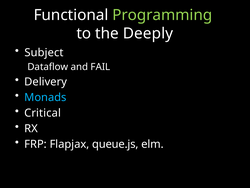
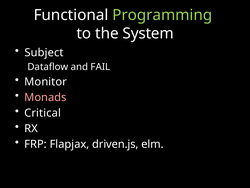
Deeply: Deeply -> System
Delivery: Delivery -> Monitor
Monads colour: light blue -> pink
queue.js: queue.js -> driven.js
